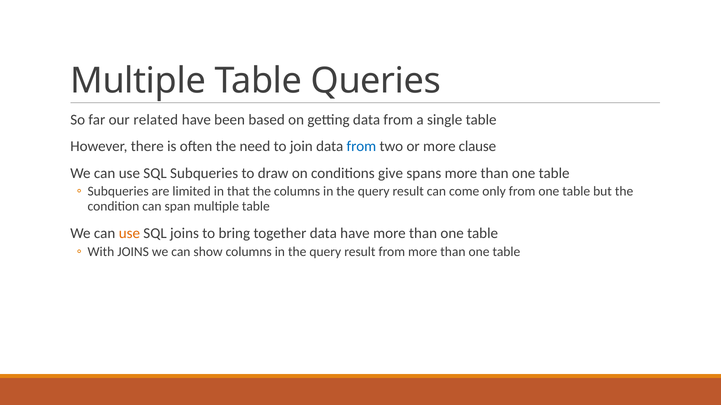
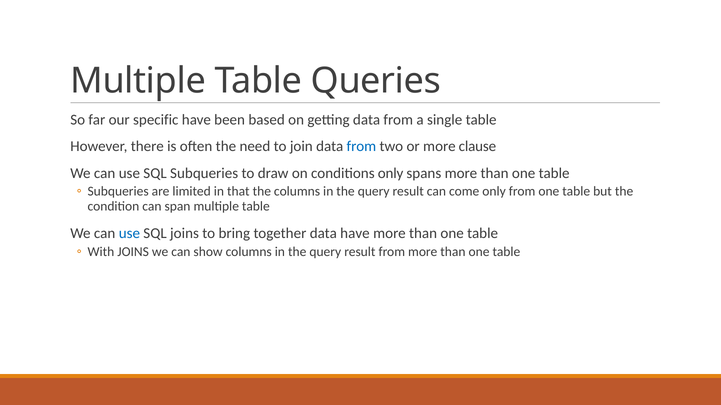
related: related -> specific
conditions give: give -> only
use at (129, 234) colour: orange -> blue
